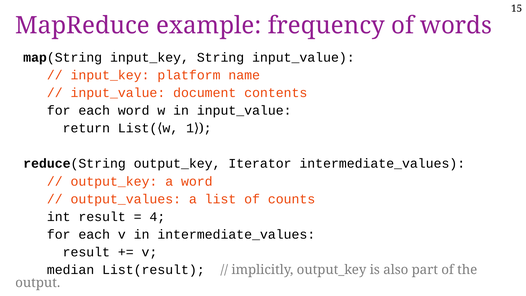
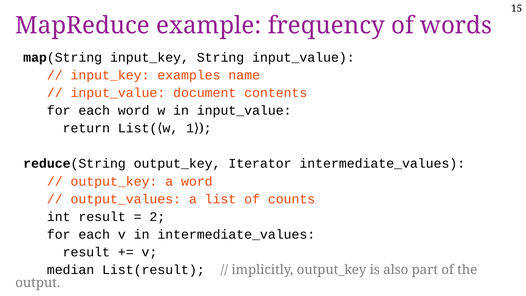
platform: platform -> examples
4: 4 -> 2
